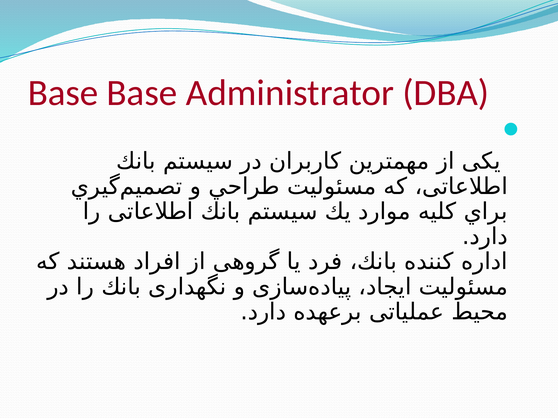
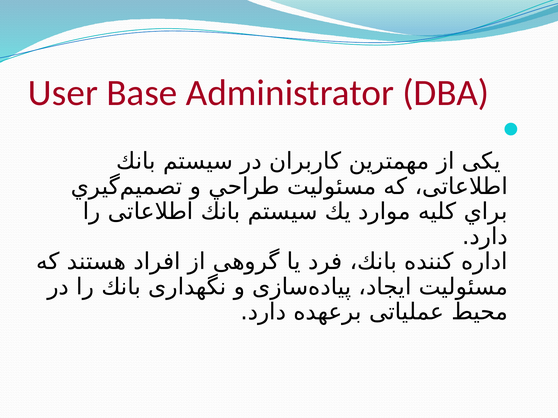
Base at (63, 93): Base -> User
